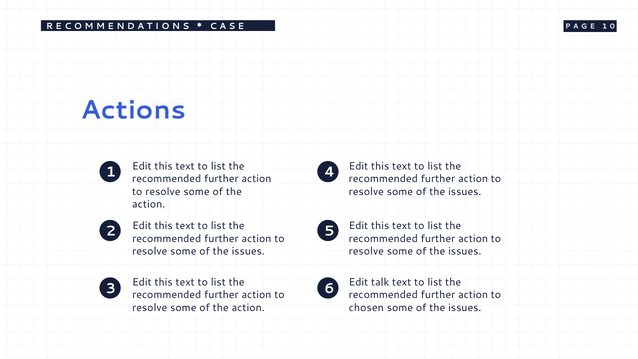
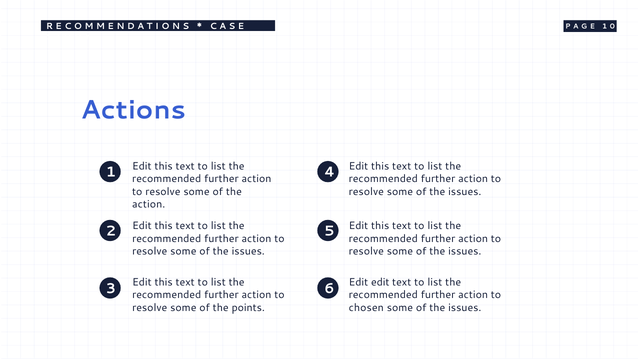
Edit talk: talk -> edit
action at (248, 308): action -> points
